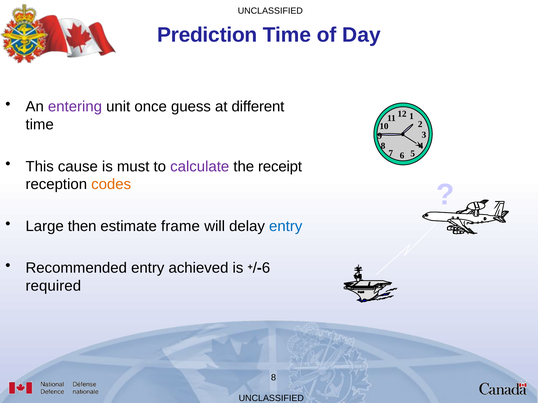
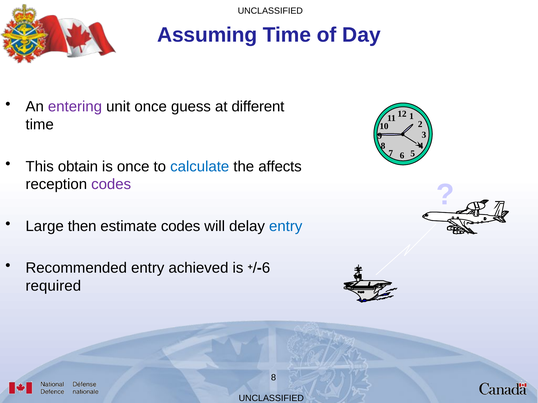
Prediction: Prediction -> Assuming
cause: cause -> obtain
is must: must -> once
calculate colour: purple -> blue
receipt: receipt -> affects
codes at (111, 185) colour: orange -> purple
estimate frame: frame -> codes
